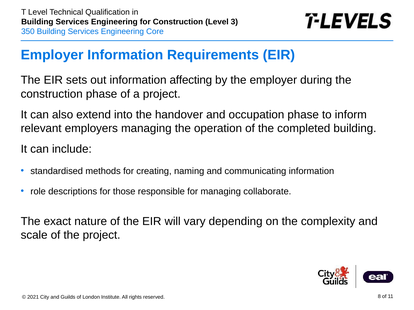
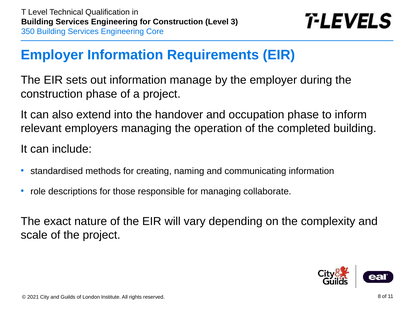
affecting: affecting -> manage
